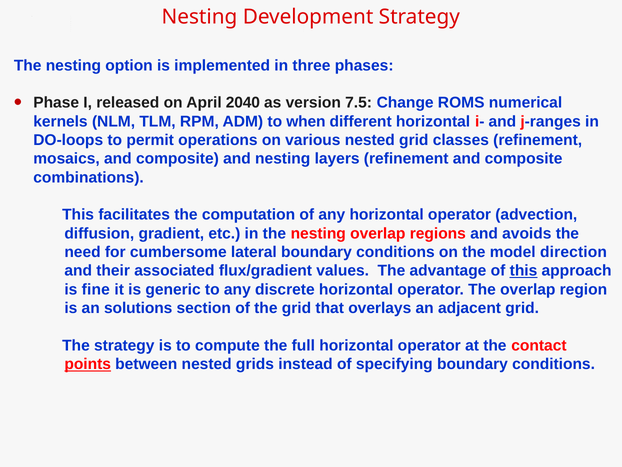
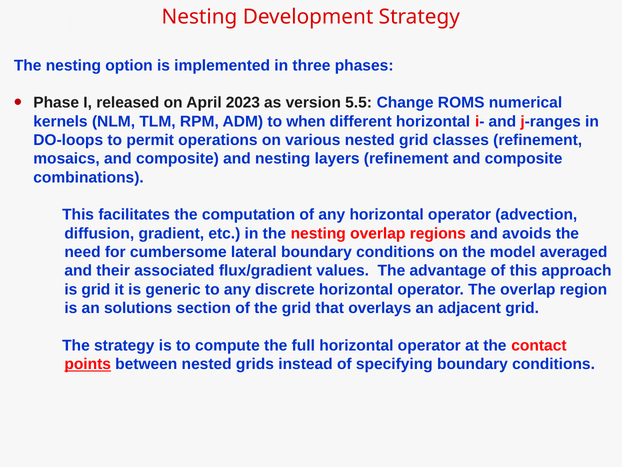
2040: 2040 -> 2023
7.5: 7.5 -> 5.5
direction: direction -> averaged
this at (524, 271) underline: present -> none
is fine: fine -> grid
